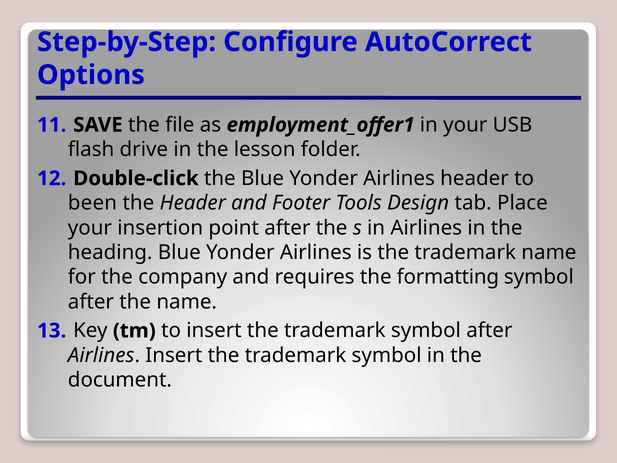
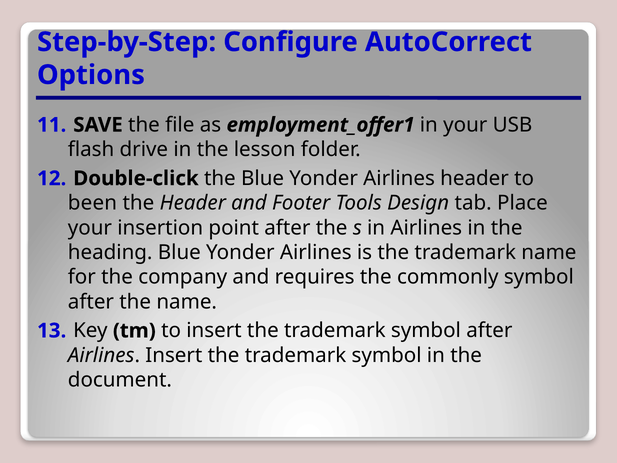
formatting: formatting -> commonly
